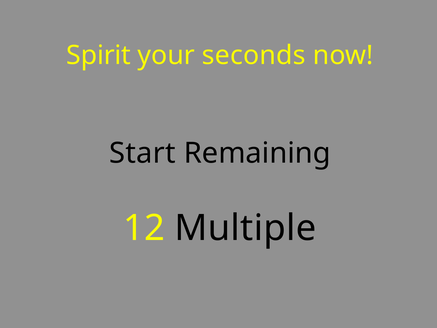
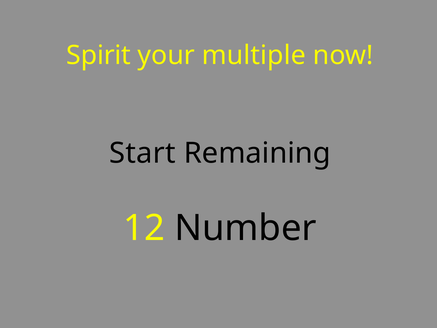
seconds: seconds -> multiple
Multiple: Multiple -> Number
